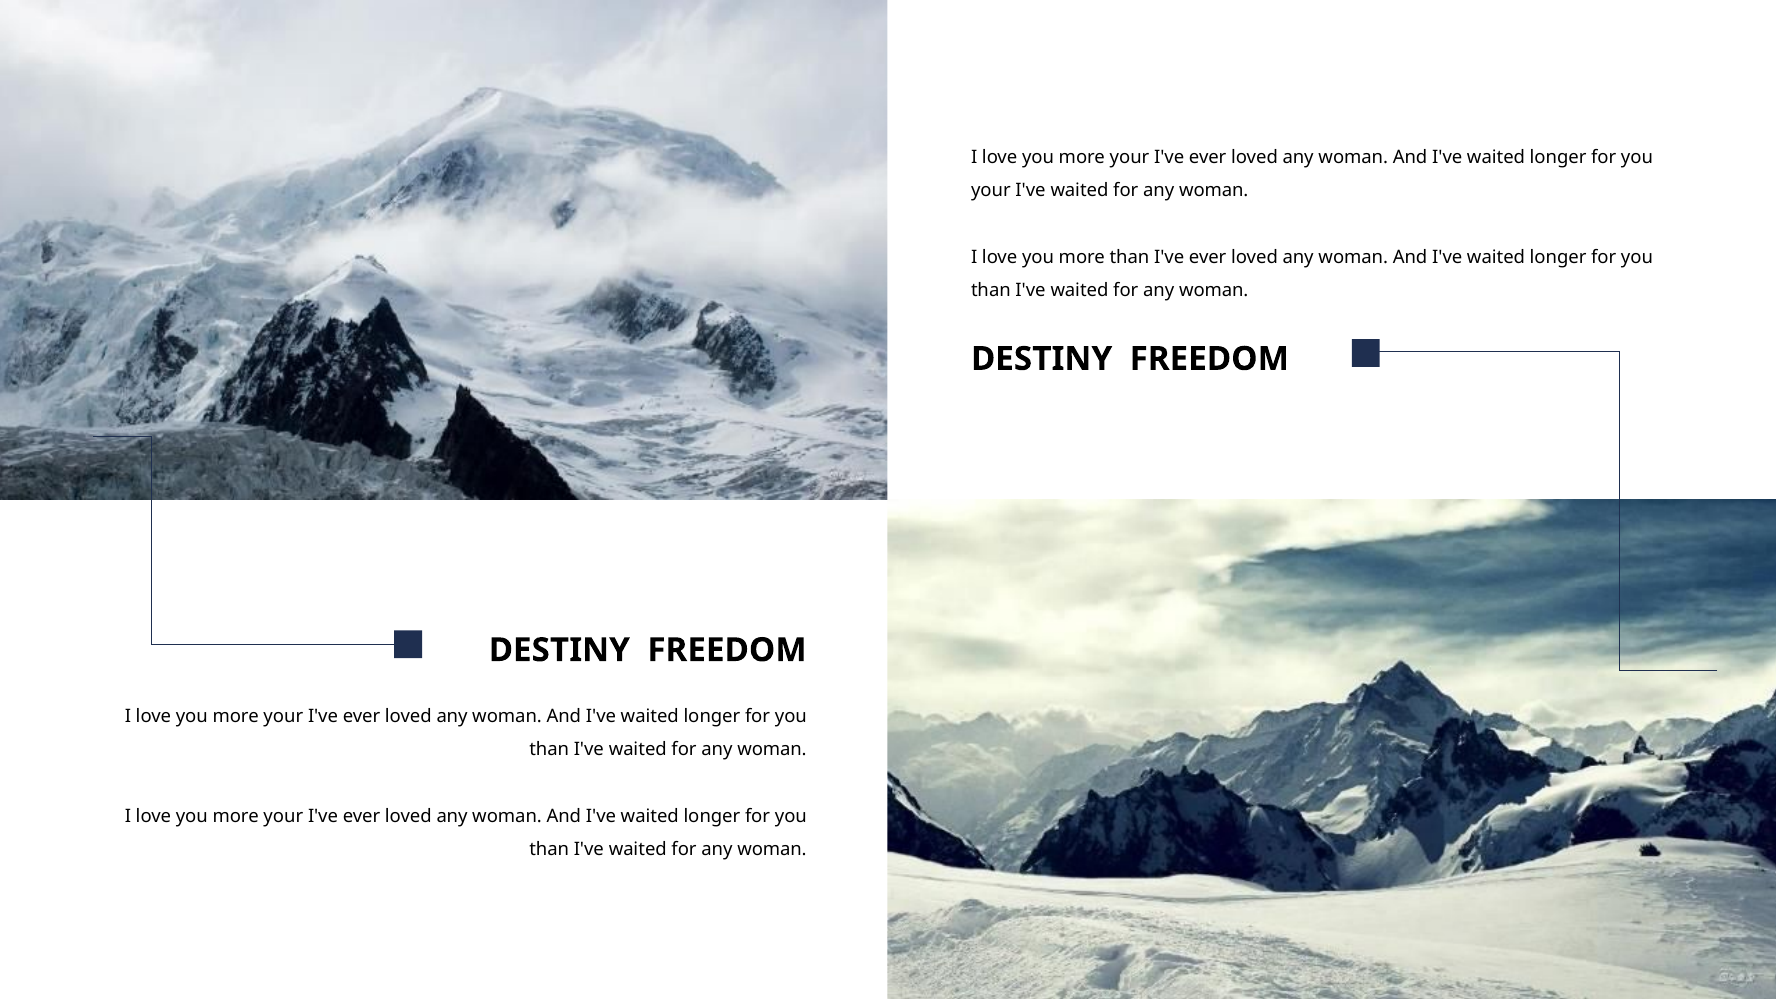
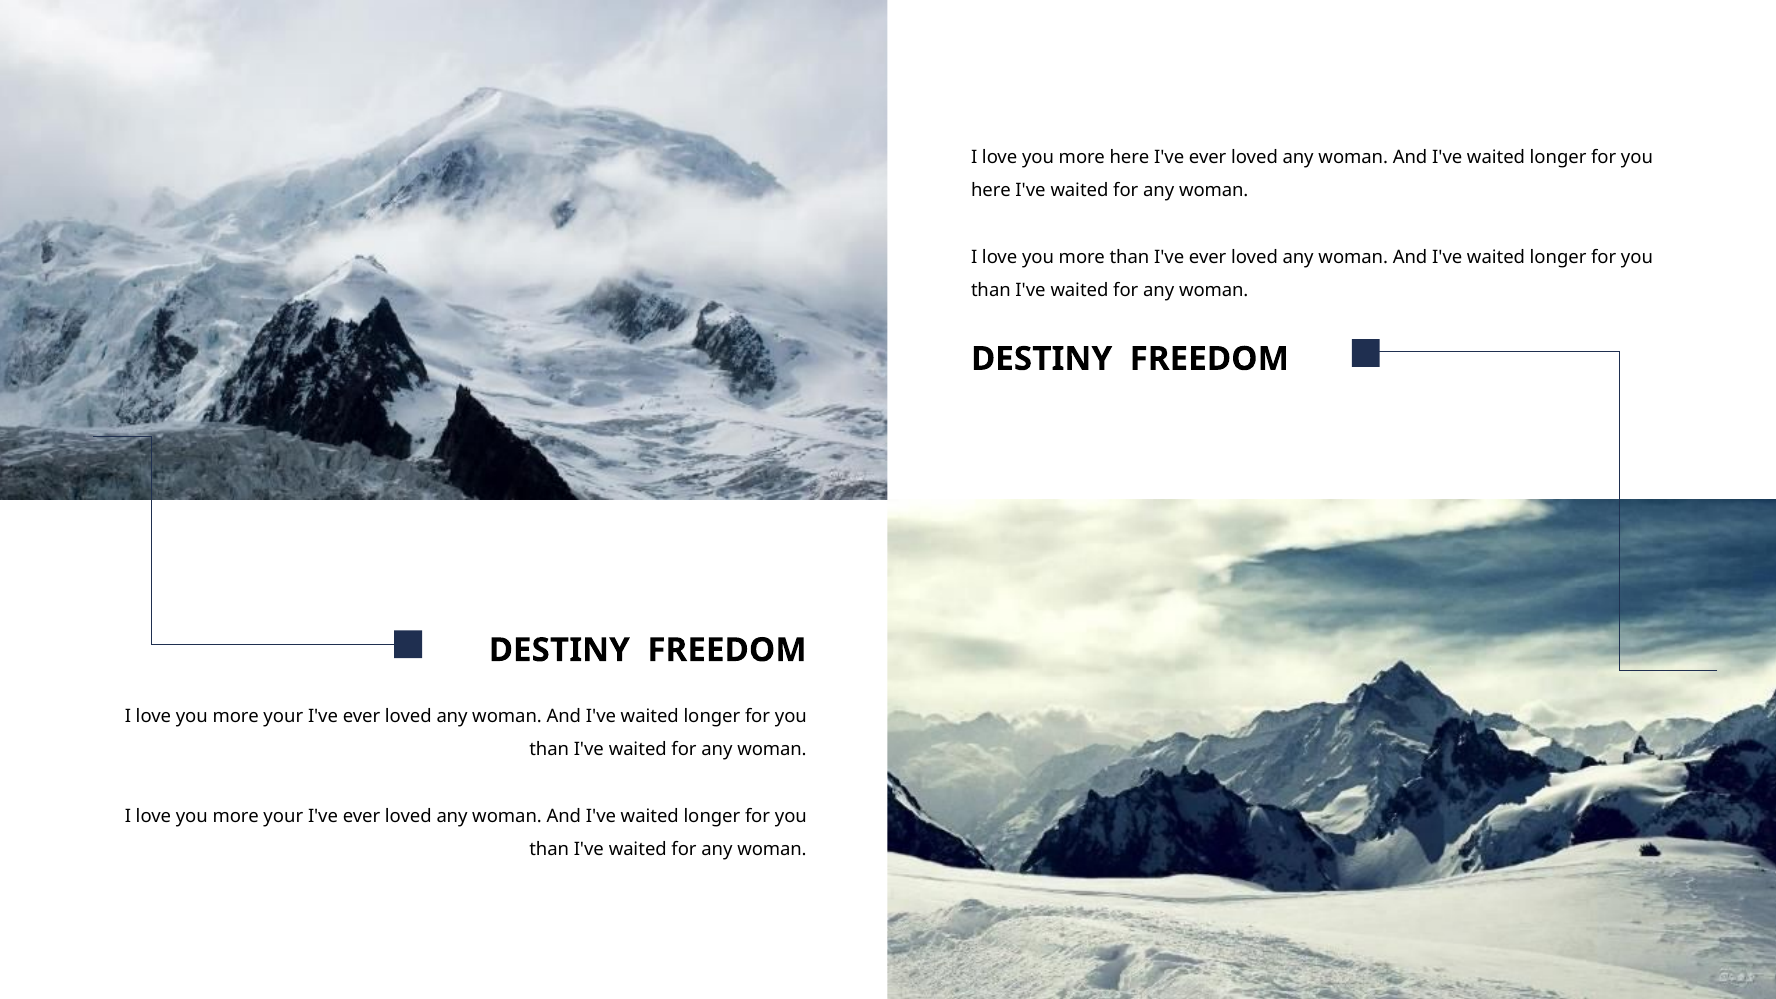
your at (1129, 157): your -> here
your at (991, 191): your -> here
